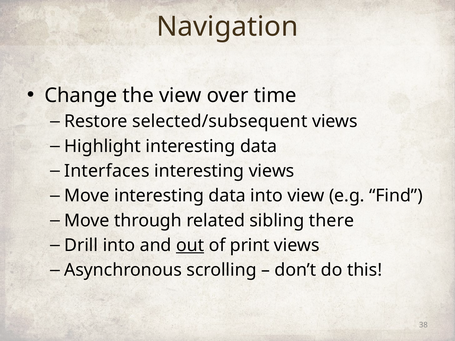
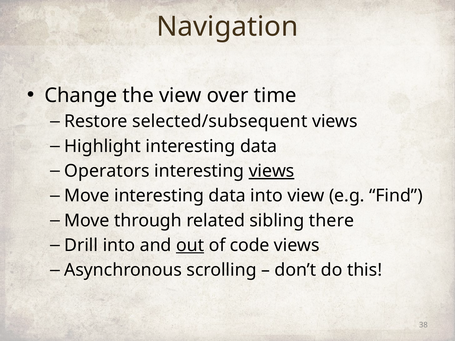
Interfaces: Interfaces -> Operators
views at (272, 171) underline: none -> present
print: print -> code
